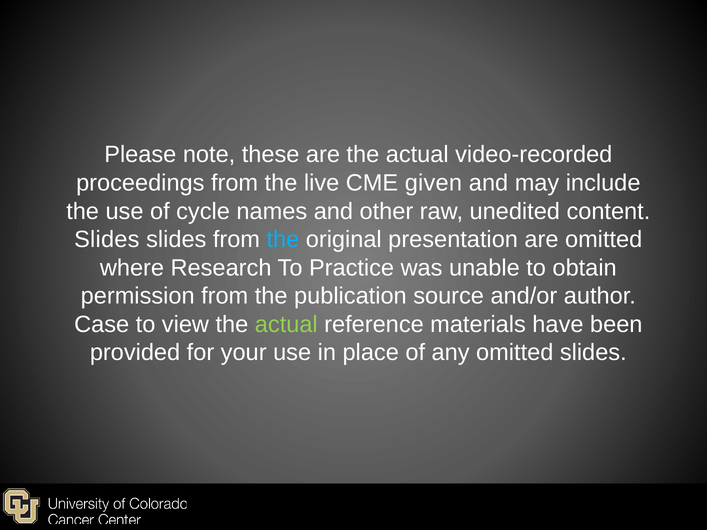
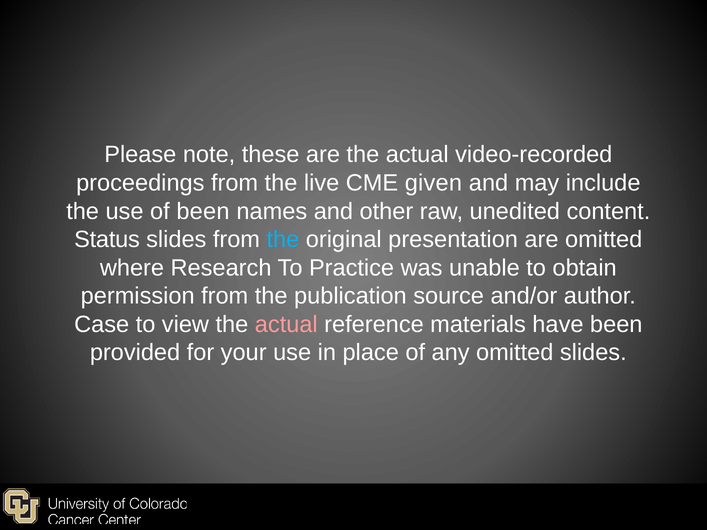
of cycle: cycle -> been
Slides at (107, 240): Slides -> Status
actual at (286, 324) colour: light green -> pink
